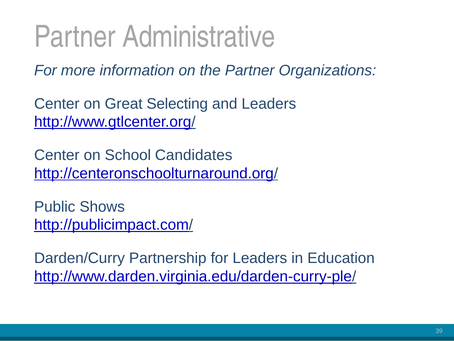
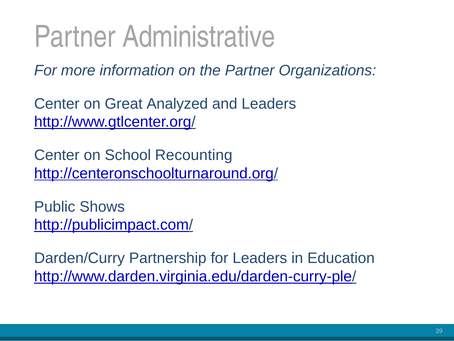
Selecting: Selecting -> Analyzed
Candidates: Candidates -> Recounting
